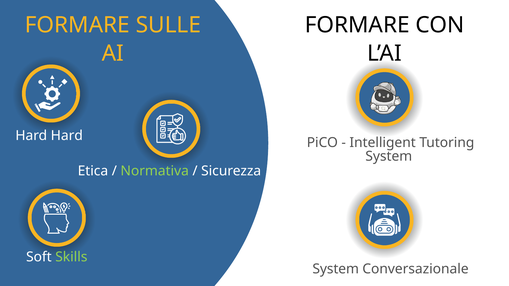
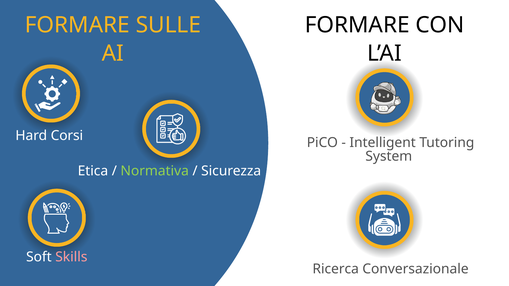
Hard Hard: Hard -> Corsi
Skills colour: light green -> pink
System at (336, 269): System -> Ricerca
